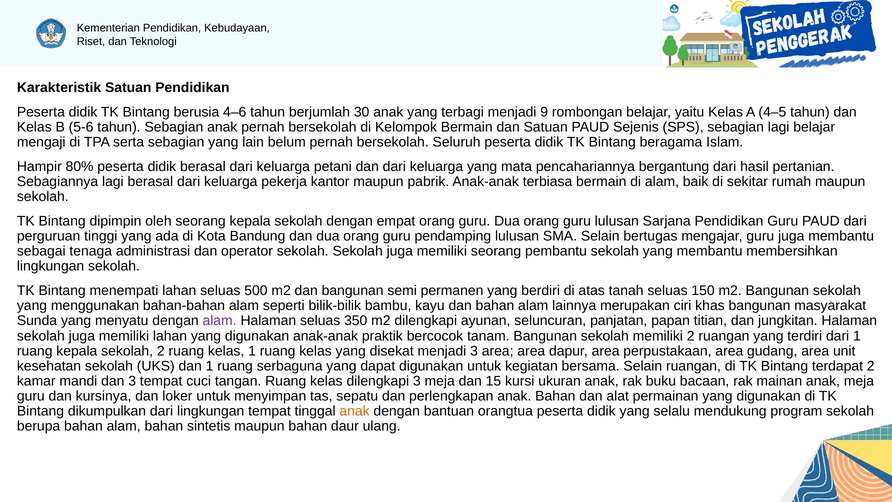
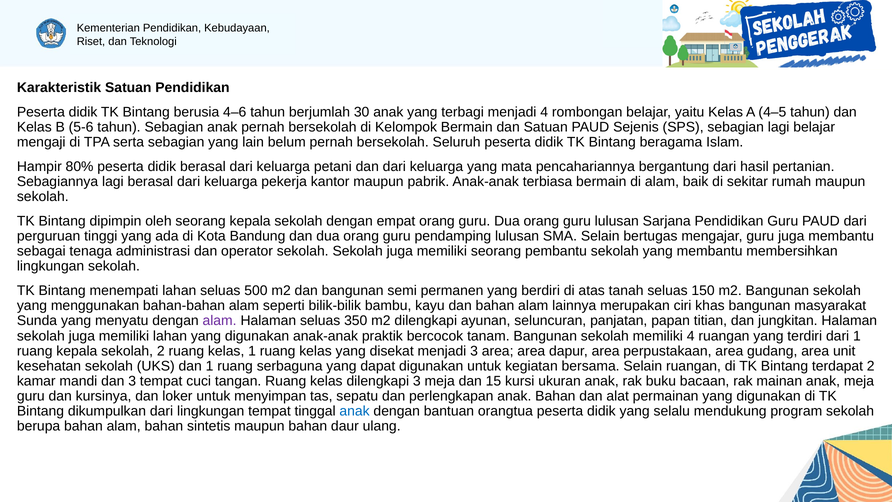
menjadi 9: 9 -> 4
memiliki 2: 2 -> 4
anak at (355, 411) colour: orange -> blue
